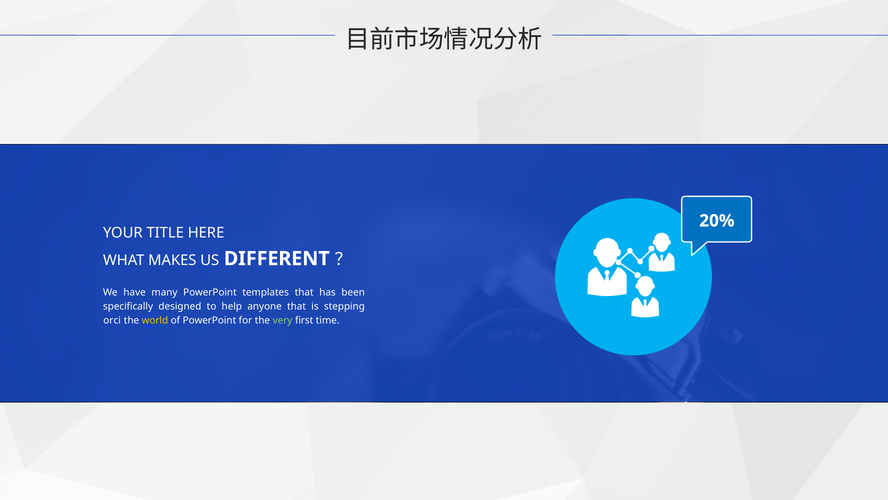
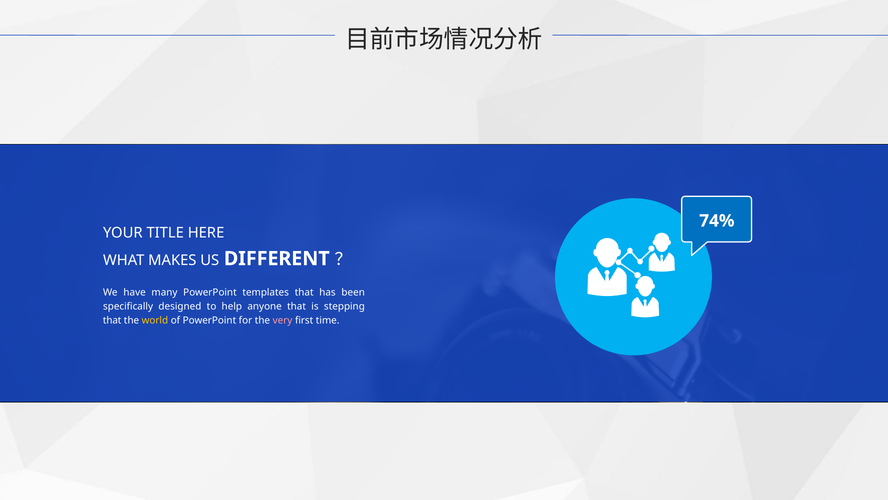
20%: 20% -> 74%
orci at (112, 320): orci -> that
very colour: light green -> pink
